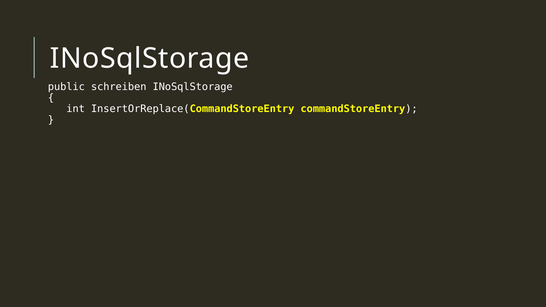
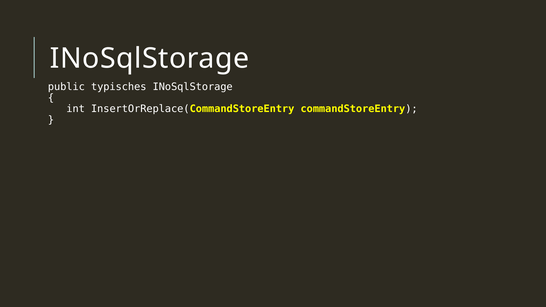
schreiben: schreiben -> typisches
